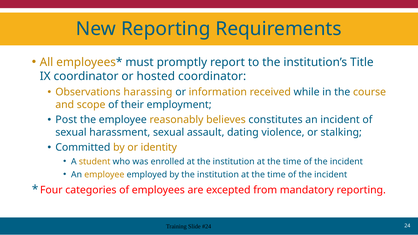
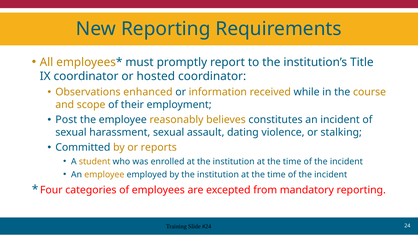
harassing: harassing -> enhanced
identity: identity -> reports
